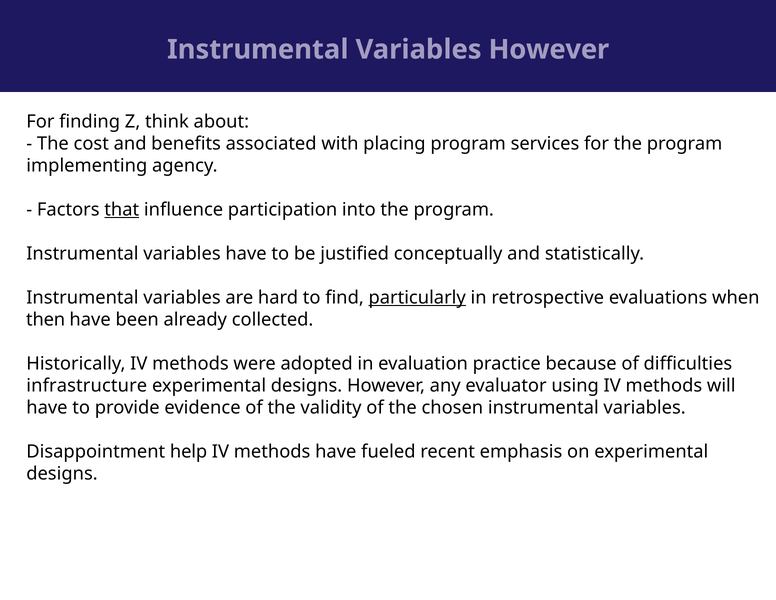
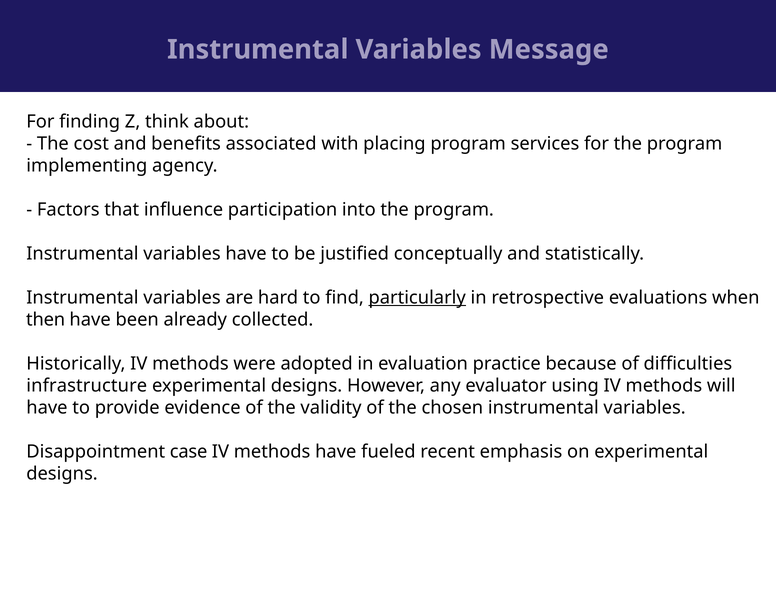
Variables However: However -> Message
that underline: present -> none
help: help -> case
